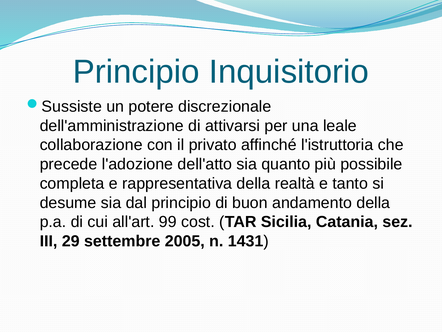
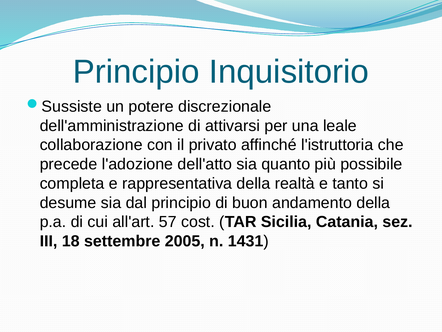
99: 99 -> 57
29: 29 -> 18
